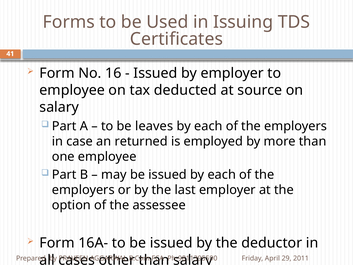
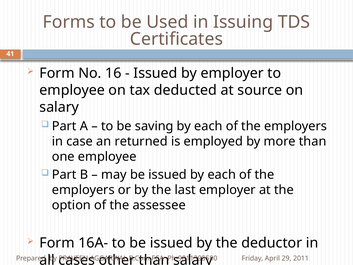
leaves: leaves -> saving
